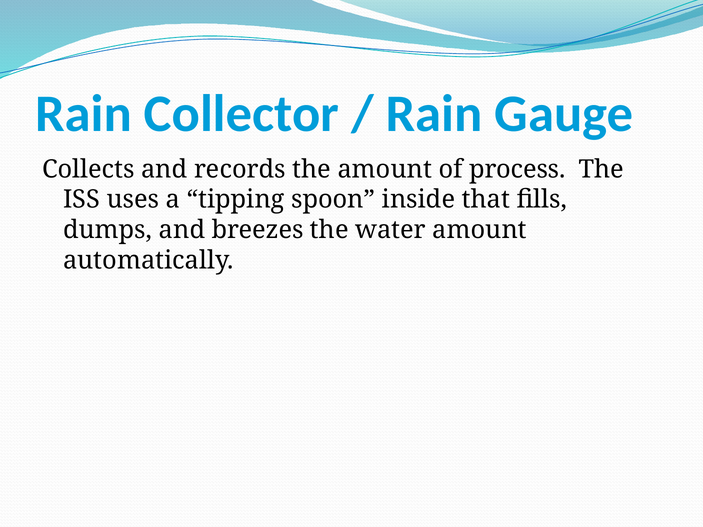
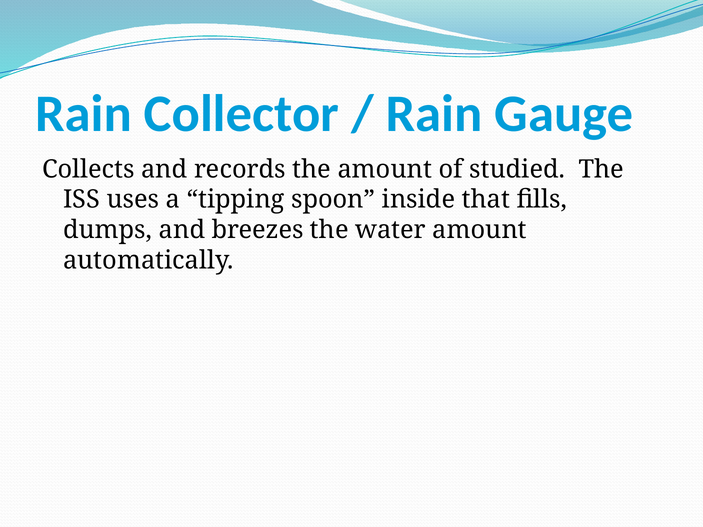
process: process -> studied
